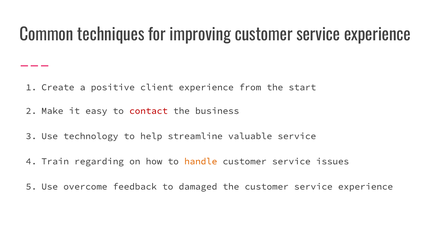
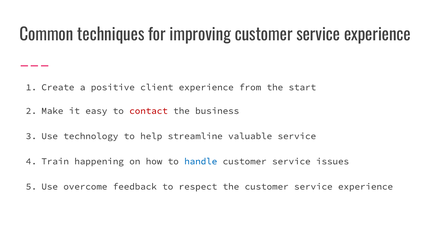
regarding: regarding -> happening
handle colour: orange -> blue
damaged: damaged -> respect
